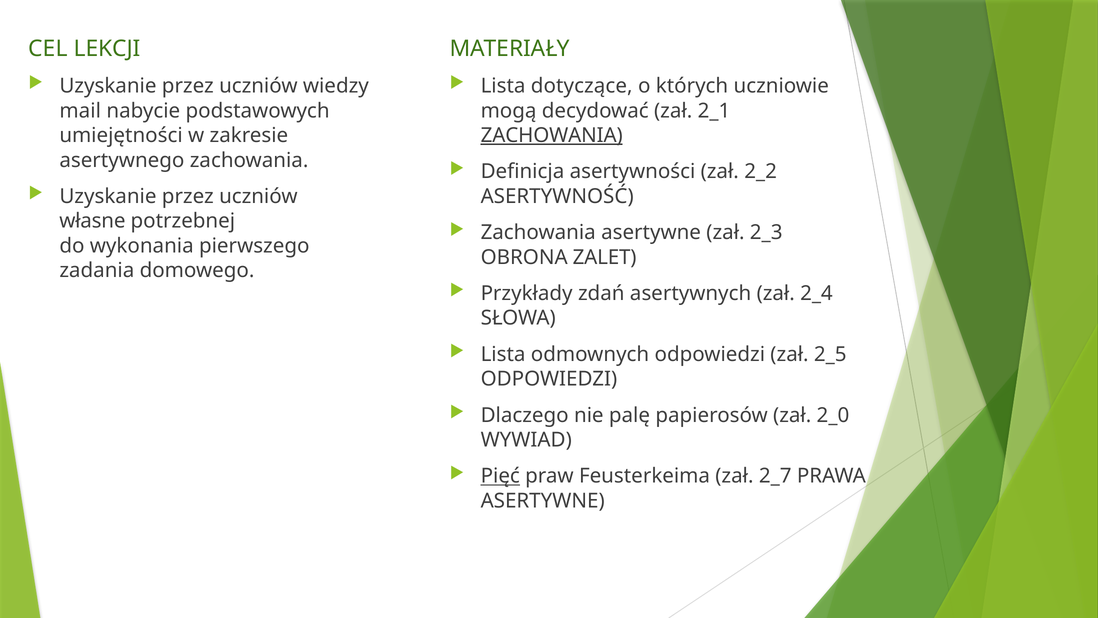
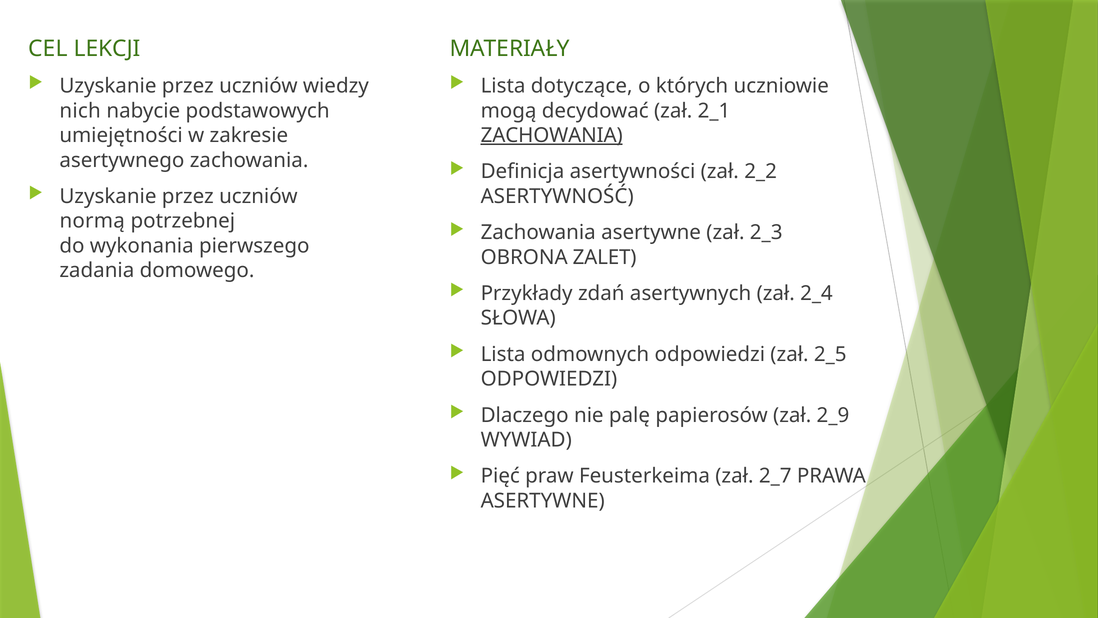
mail: mail -> nich
własne: własne -> normą
2_0: 2_0 -> 2_9
Pięć underline: present -> none
